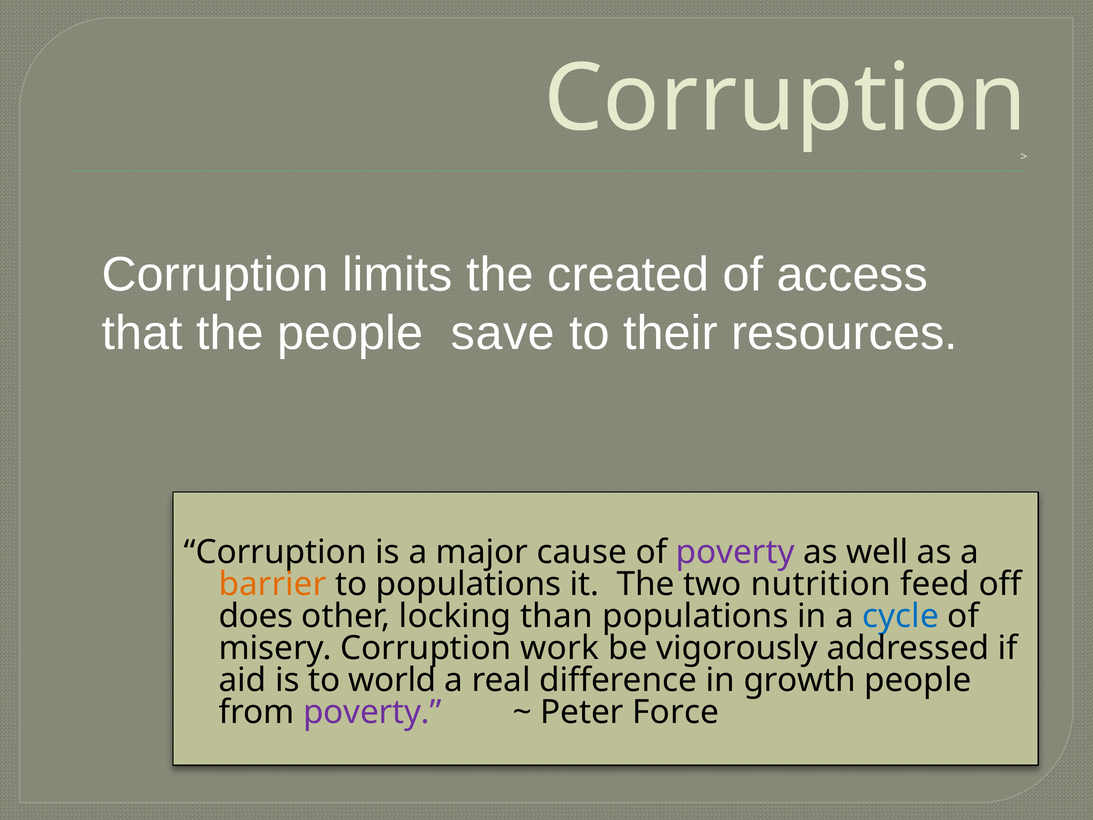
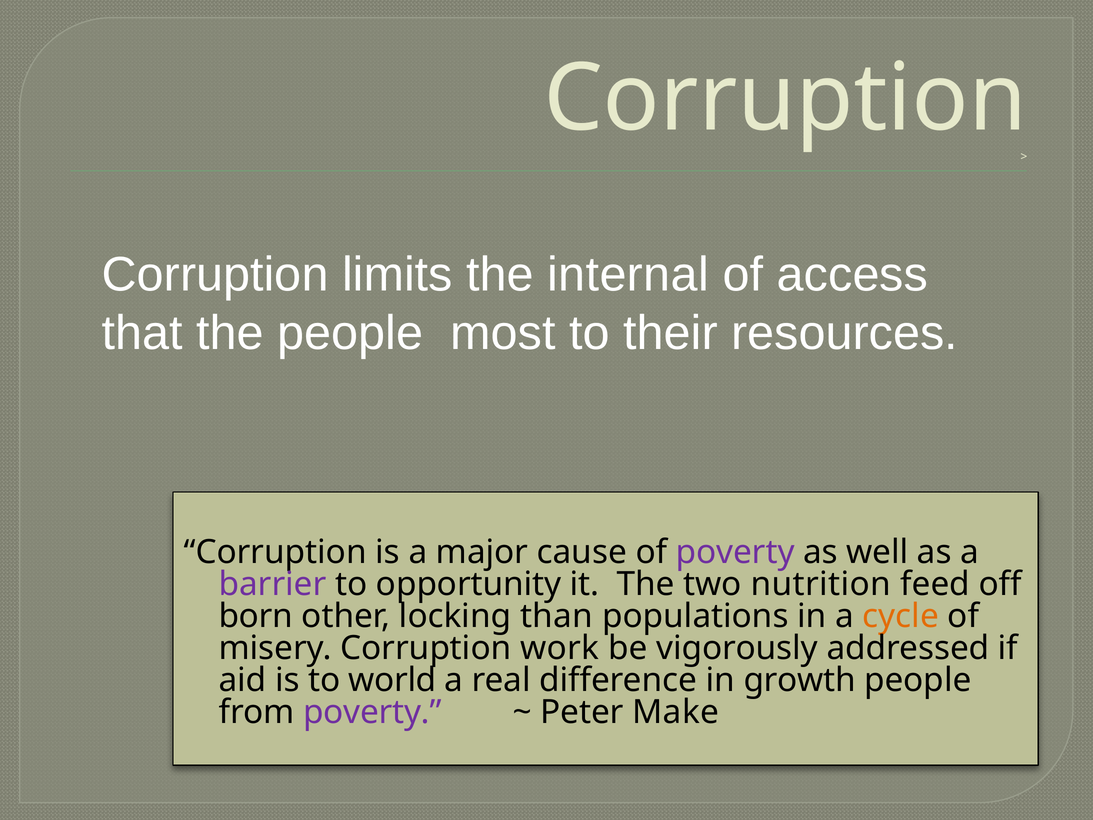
created: created -> internal
save: save -> most
barrier colour: orange -> purple
to populations: populations -> opportunity
does: does -> born
cycle colour: blue -> orange
Force: Force -> Make
